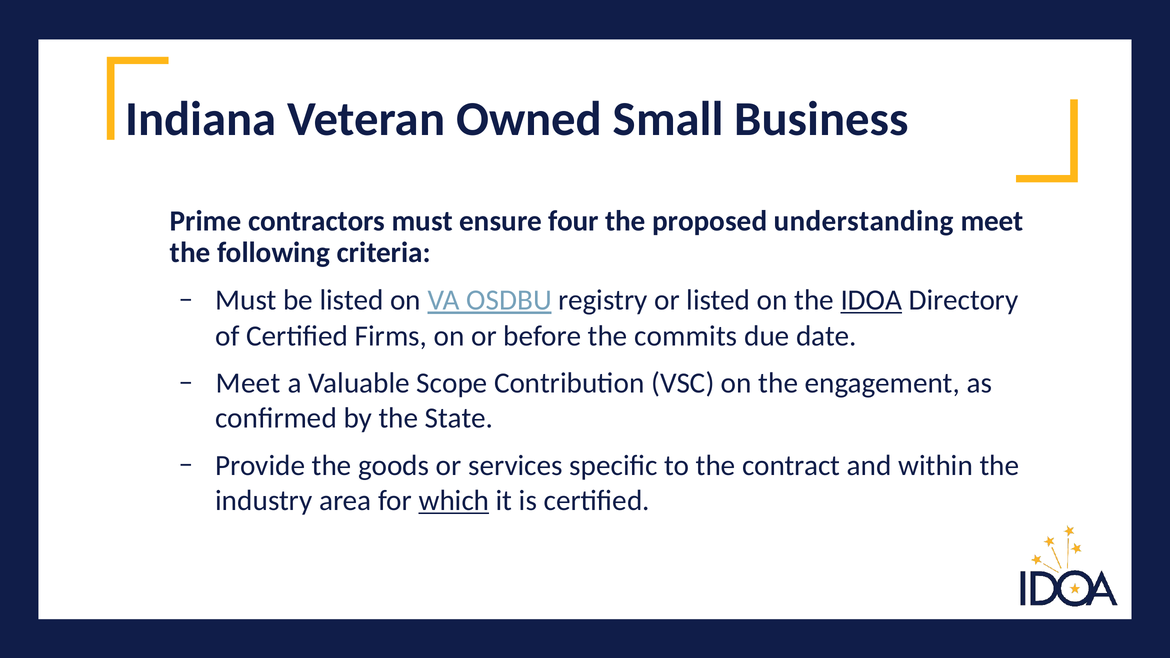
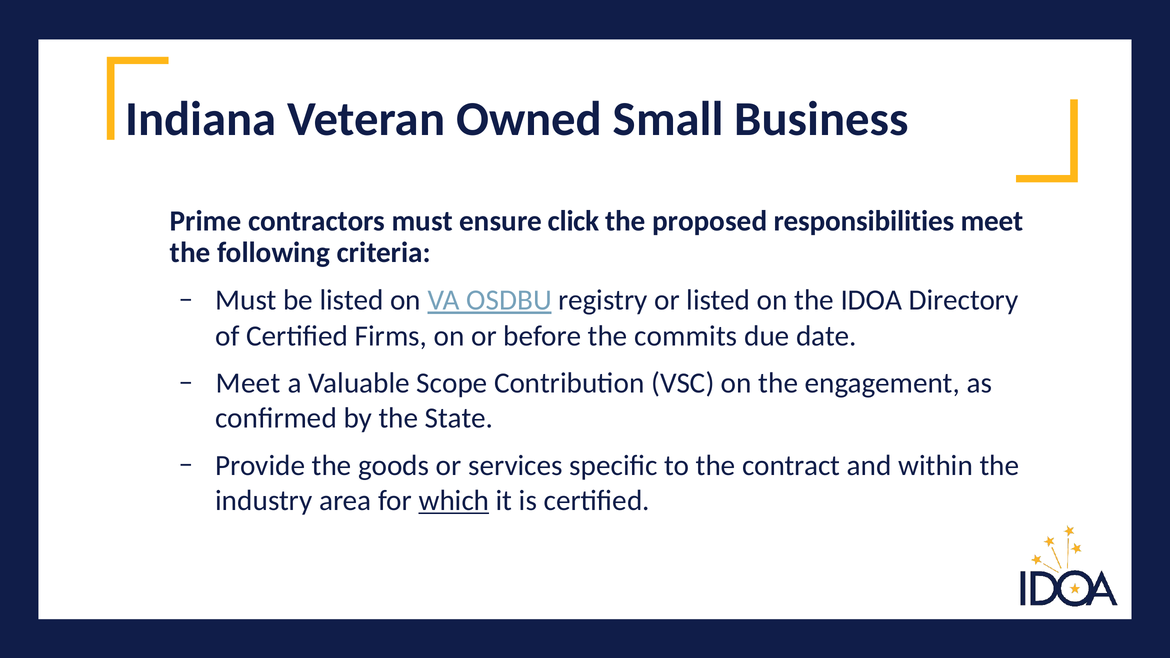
four: four -> click
understanding: understanding -> responsibilities
IDOA underline: present -> none
